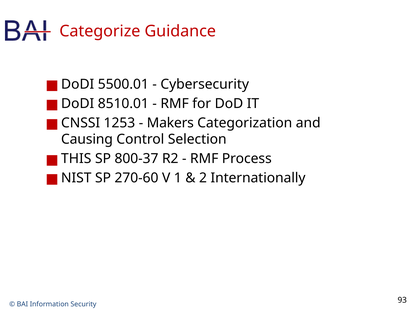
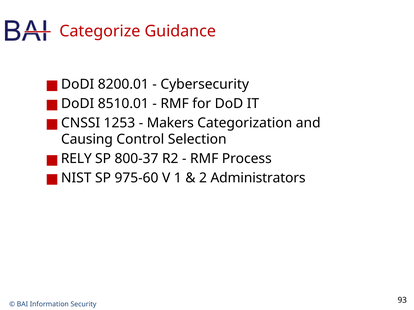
5500.01: 5500.01 -> 8200.01
THIS: THIS -> RELY
270-60: 270-60 -> 975-60
Internationally: Internationally -> Administrators
